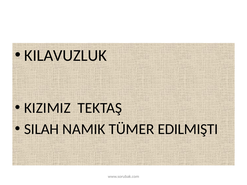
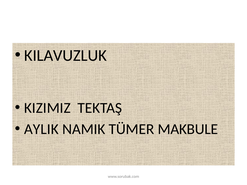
SILAH: SILAH -> AYLIK
EDILMIŞTI: EDILMIŞTI -> MAKBULE
